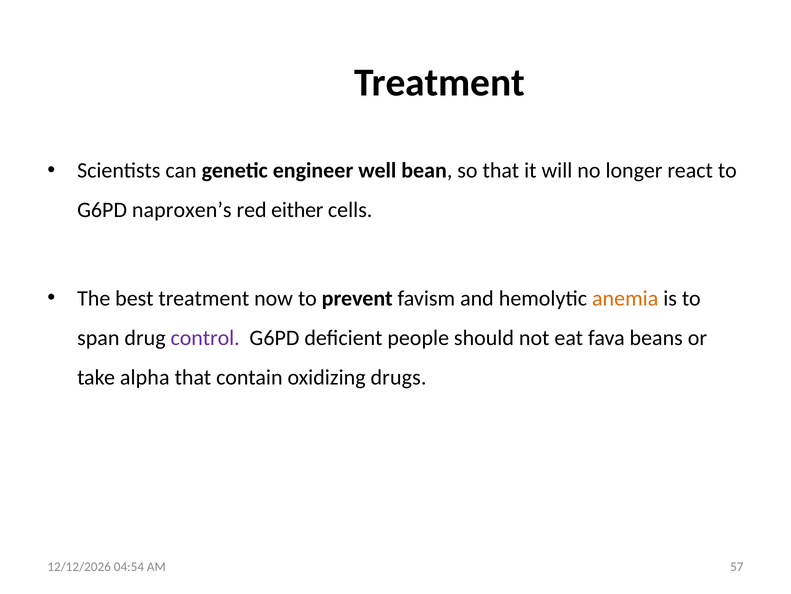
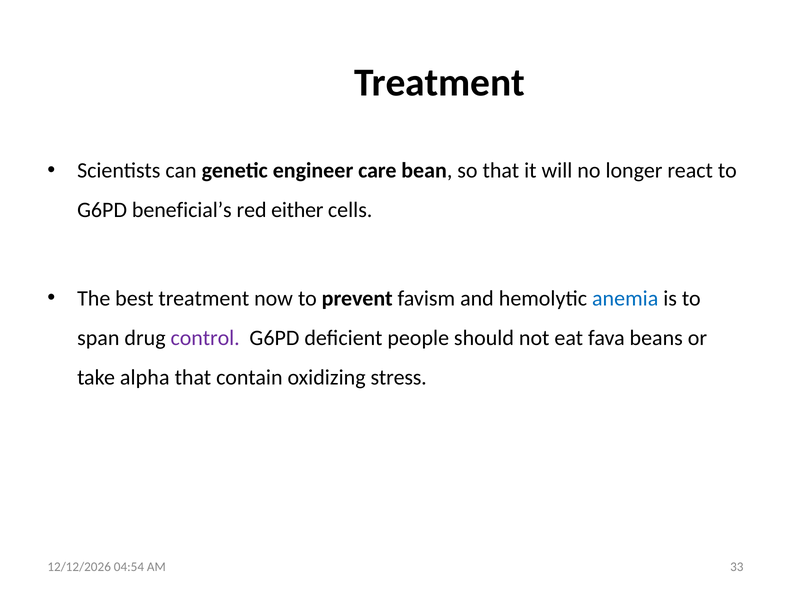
well: well -> care
naproxen’s: naproxen’s -> beneficial’s
anemia colour: orange -> blue
drugs: drugs -> stress
57: 57 -> 33
